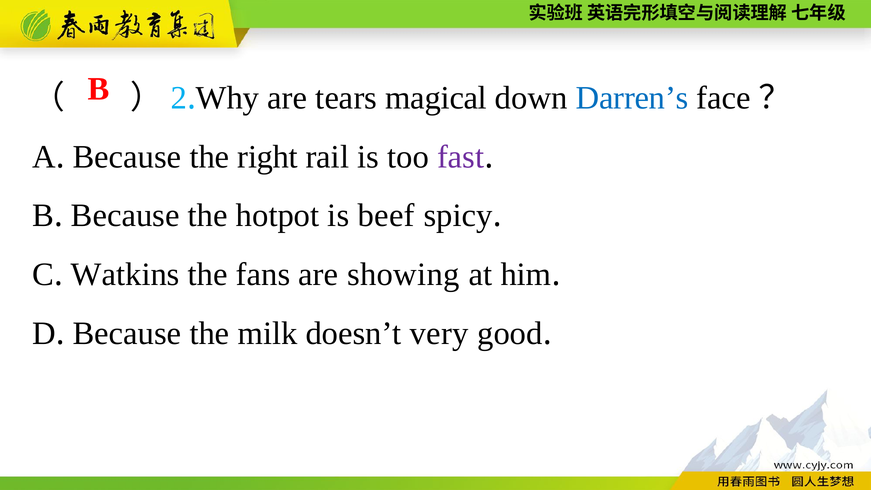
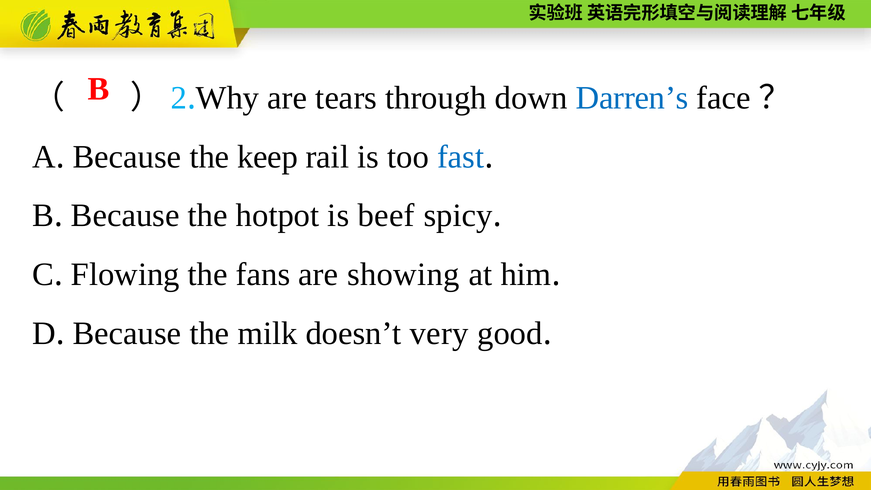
magical: magical -> through
right: right -> keep
fast colour: purple -> blue
Watkins: Watkins -> Flowing
